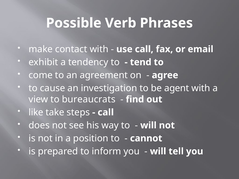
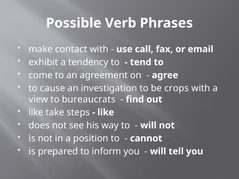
agent: agent -> crops
call at (106, 112): call -> like
